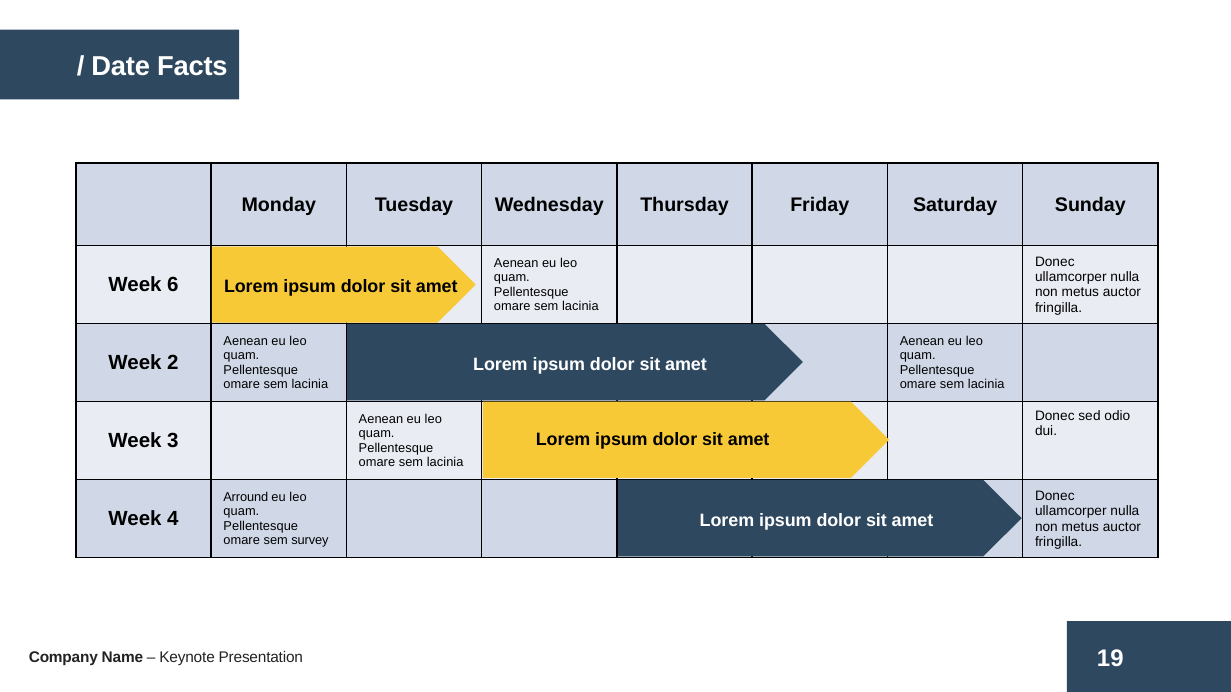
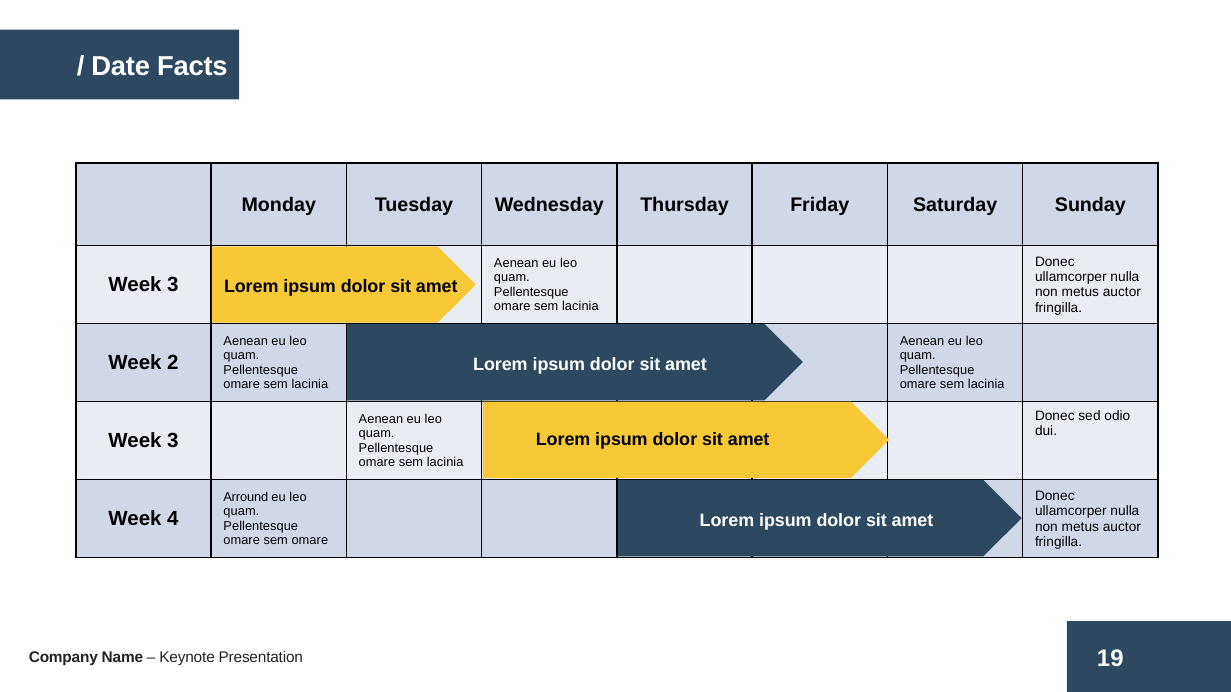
6 at (173, 285): 6 -> 3
sem survey: survey -> omare
